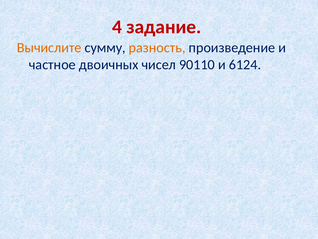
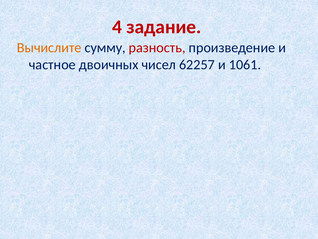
разность colour: orange -> red
90110: 90110 -> 62257
6124: 6124 -> 1061
